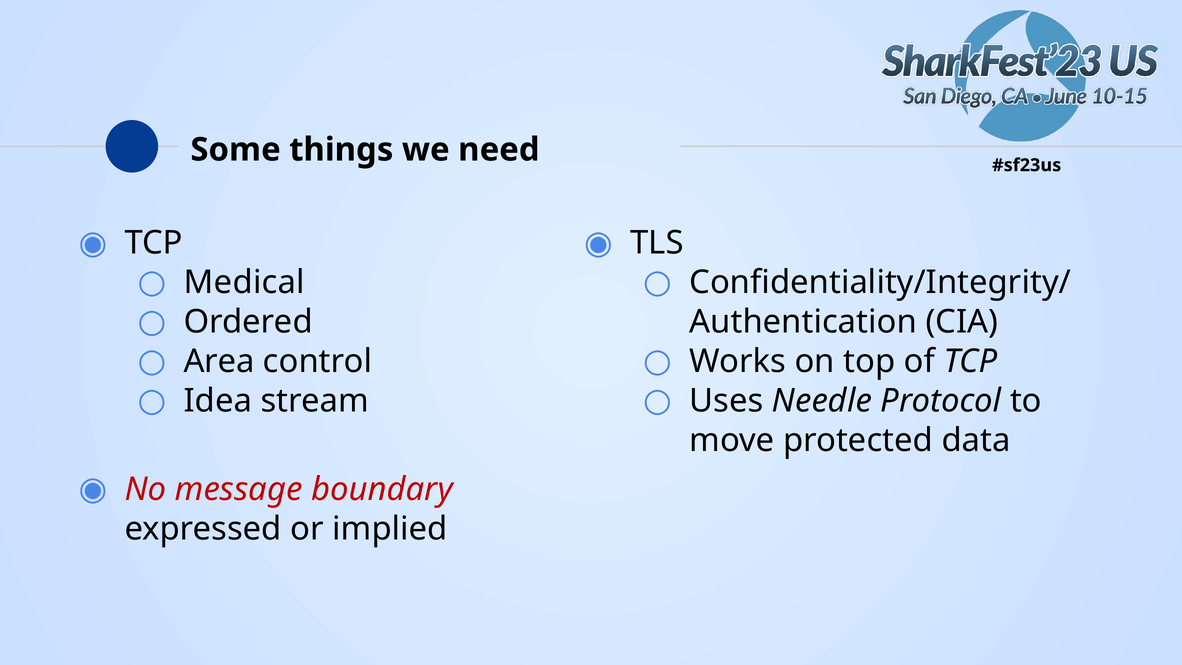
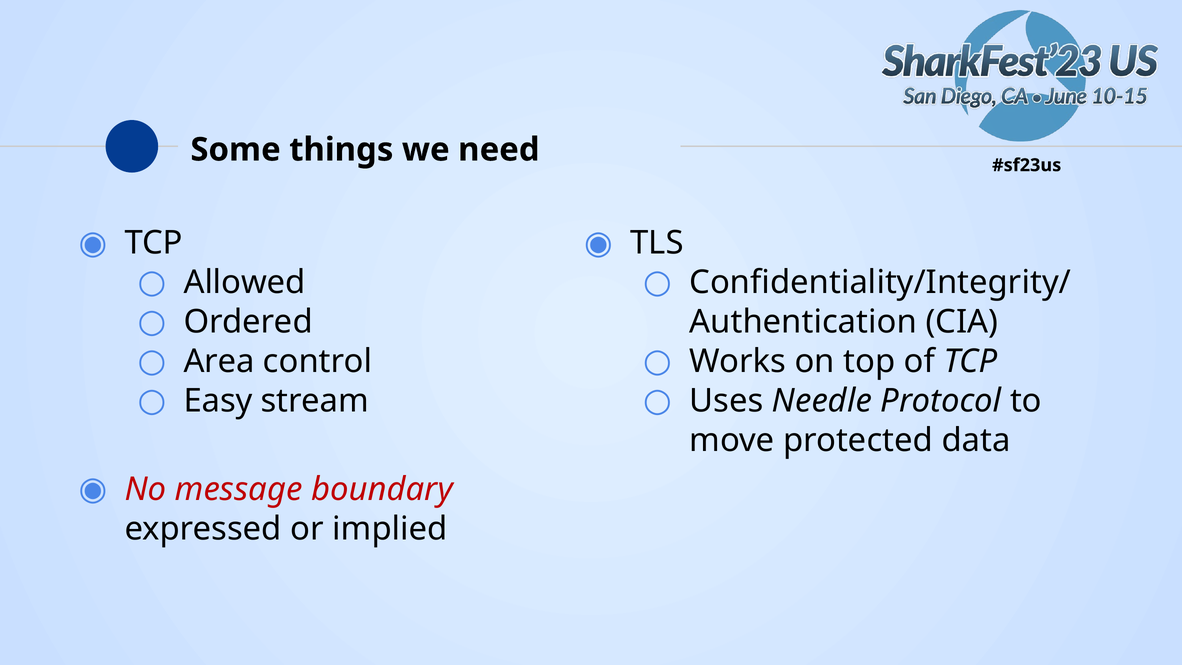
Medical: Medical -> Allowed
Idea: Idea -> Easy
